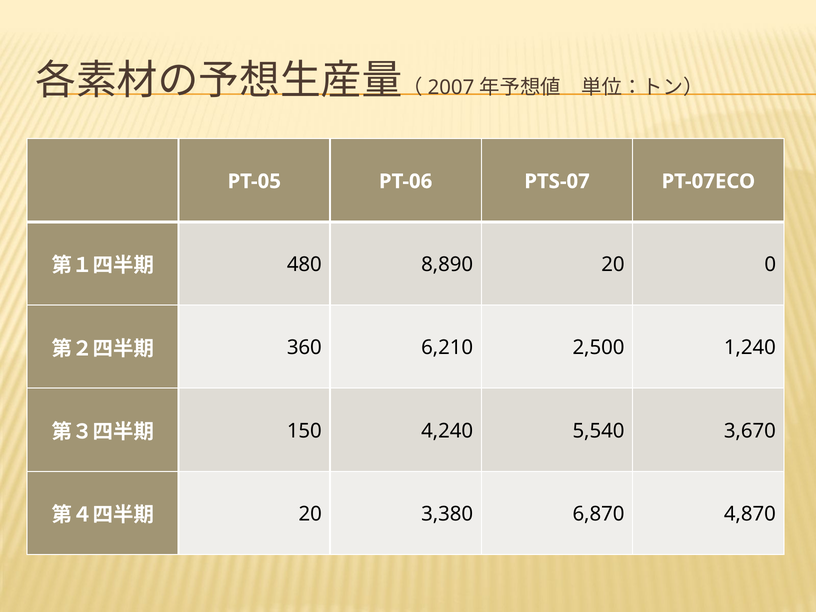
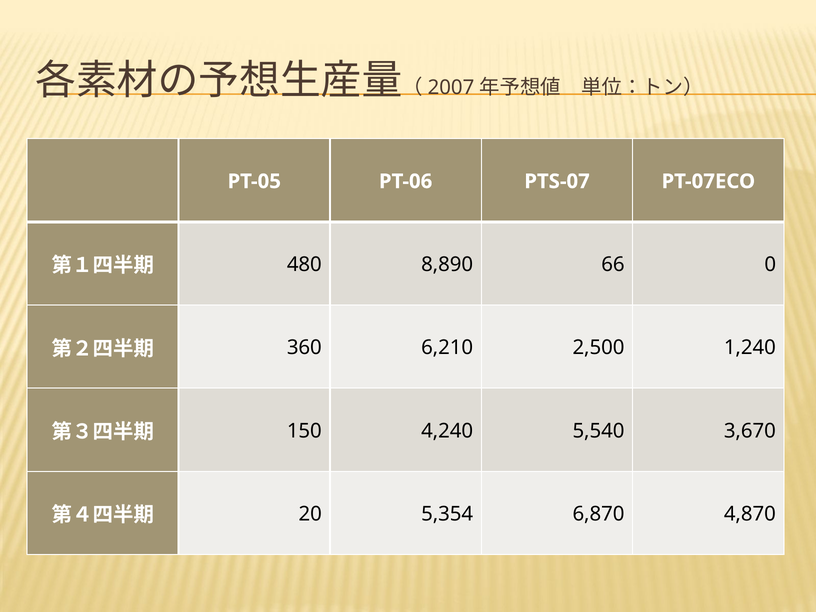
8,890 20: 20 -> 66
3,380: 3,380 -> 5,354
